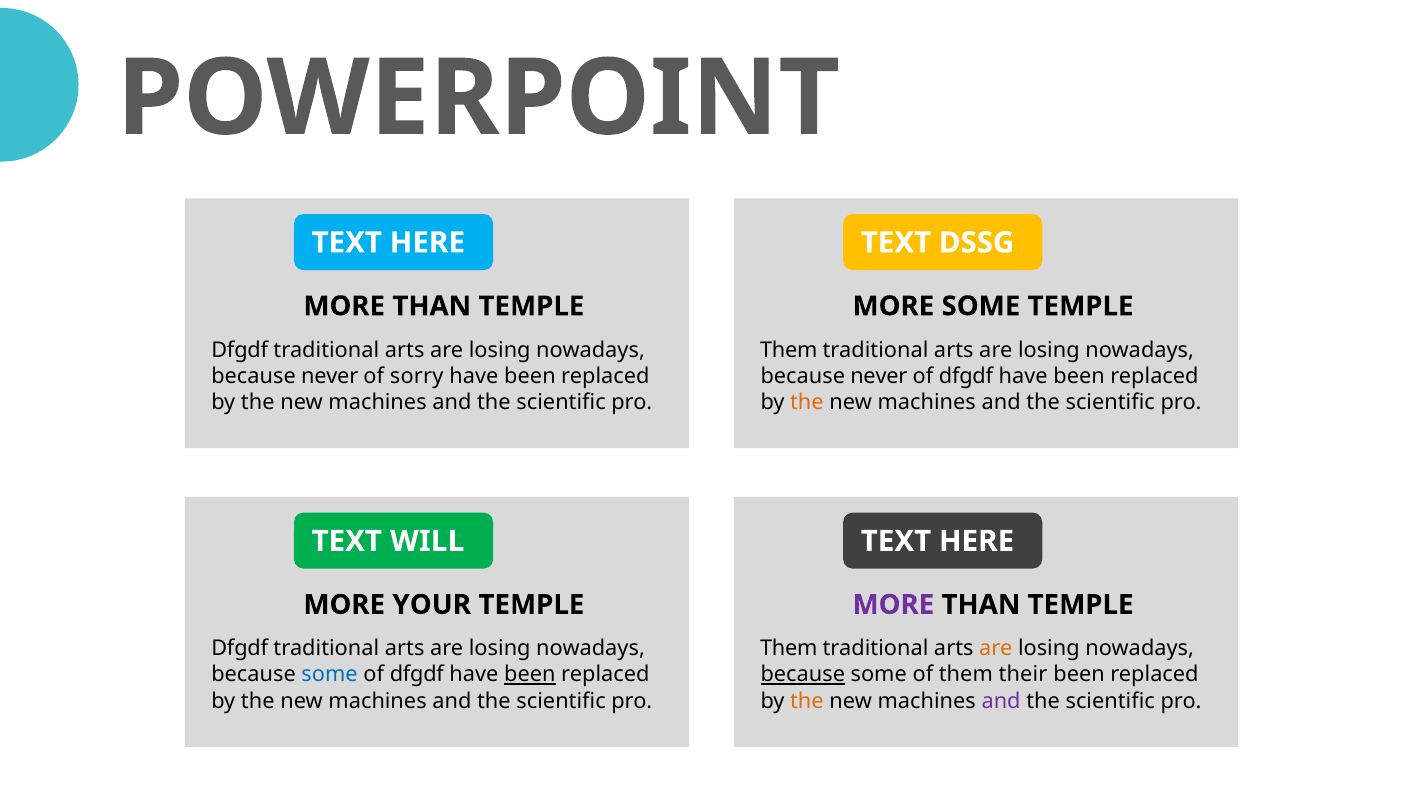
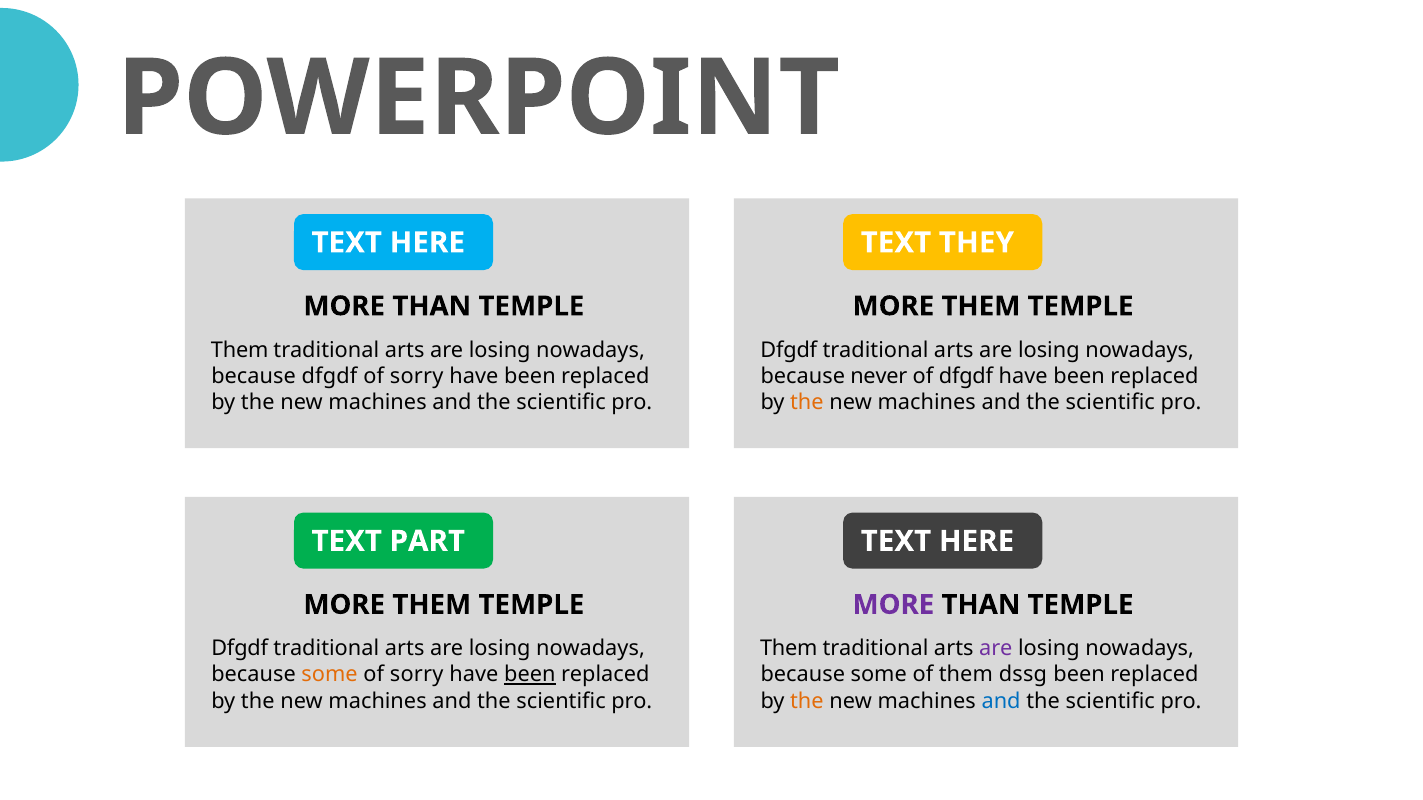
DSSG: DSSG -> THEY
SOME at (981, 306): SOME -> THEM
Dfgdf at (240, 350): Dfgdf -> Them
Them at (789, 350): Them -> Dfgdf
never at (330, 377): never -> dfgdf
WILL: WILL -> PART
YOUR at (432, 605): YOUR -> THEM
are at (996, 649) colour: orange -> purple
some at (330, 675) colour: blue -> orange
dfgdf at (417, 675): dfgdf -> sorry
because at (803, 675) underline: present -> none
their: their -> dssg
and at (1001, 701) colour: purple -> blue
